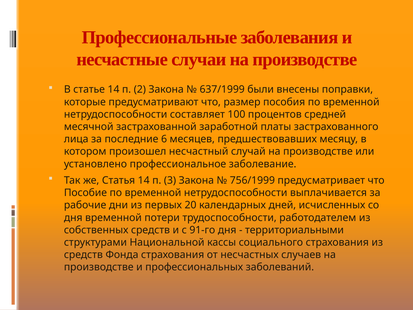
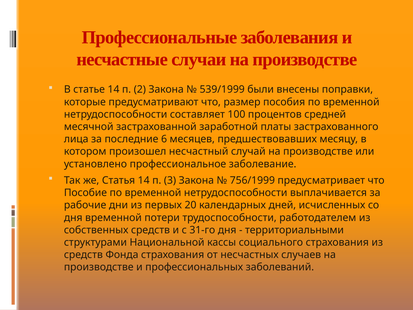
637/1999: 637/1999 -> 539/1999
91-го: 91-го -> 31-го
